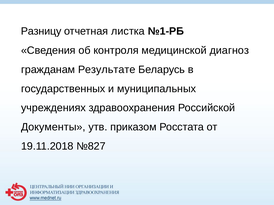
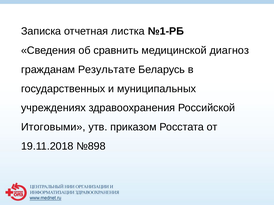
Разницу: Разницу -> Записка
контроля: контроля -> сравнить
Документы: Документы -> Итоговыми
№827: №827 -> №898
